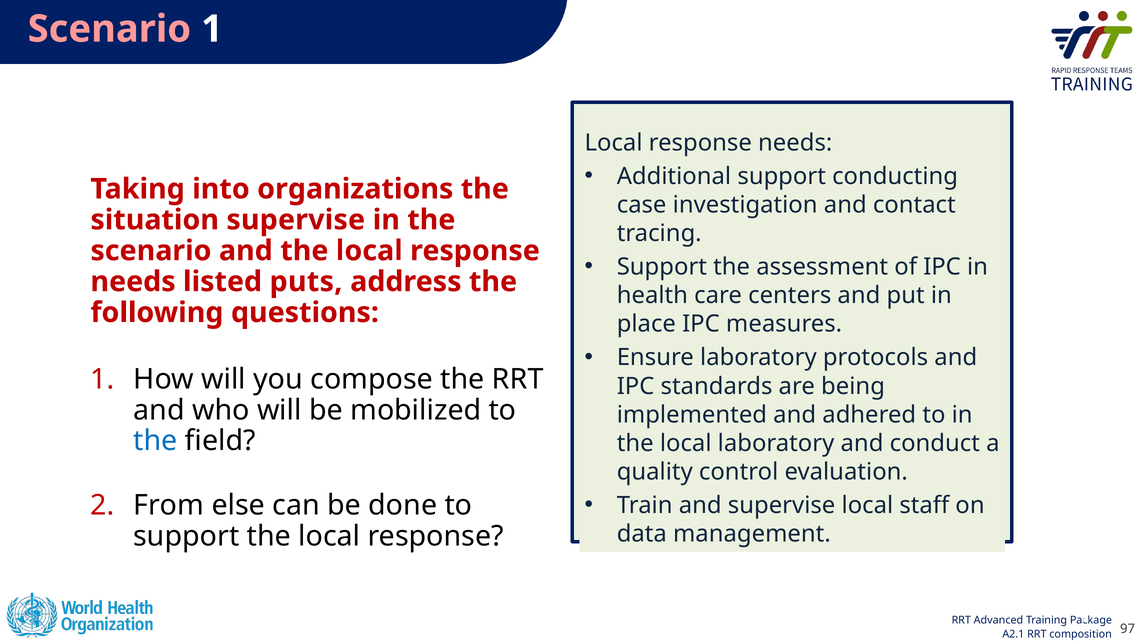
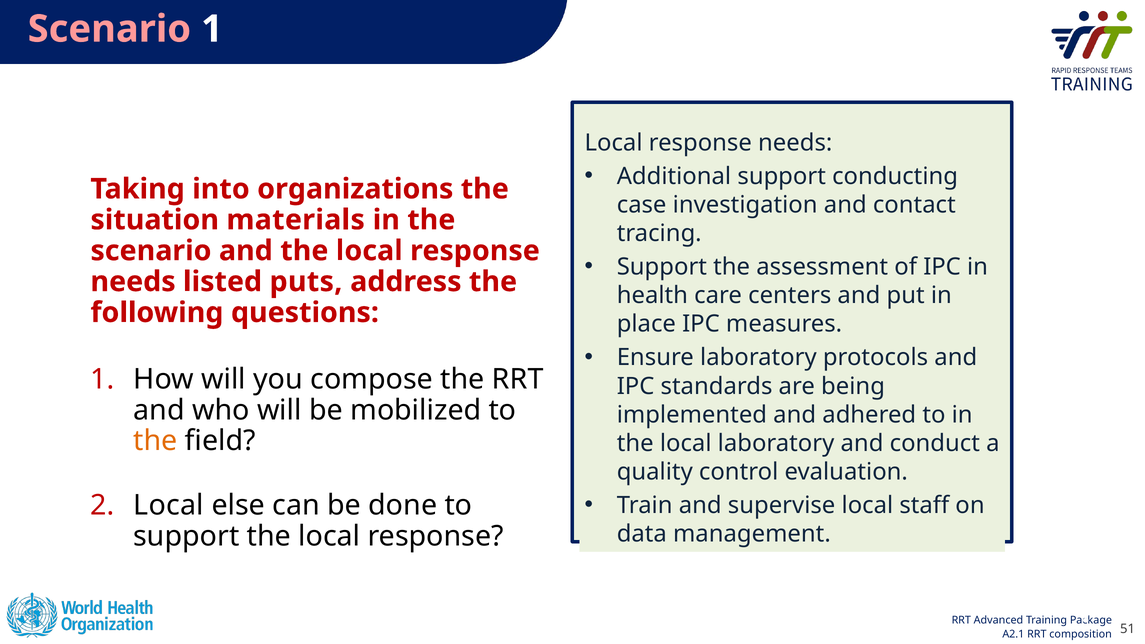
situation supervise: supervise -> materials
the at (155, 441) colour: blue -> orange
From at (169, 505): From -> Local
97: 97 -> 51
